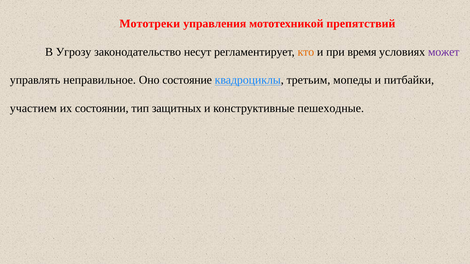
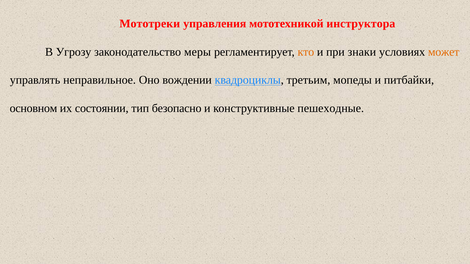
препятствий: препятствий -> инструктора
несут: несут -> меры
время: время -> знаки
может colour: purple -> orange
состояние: состояние -> вождении
участием: участием -> основном
защитных: защитных -> безопасно
